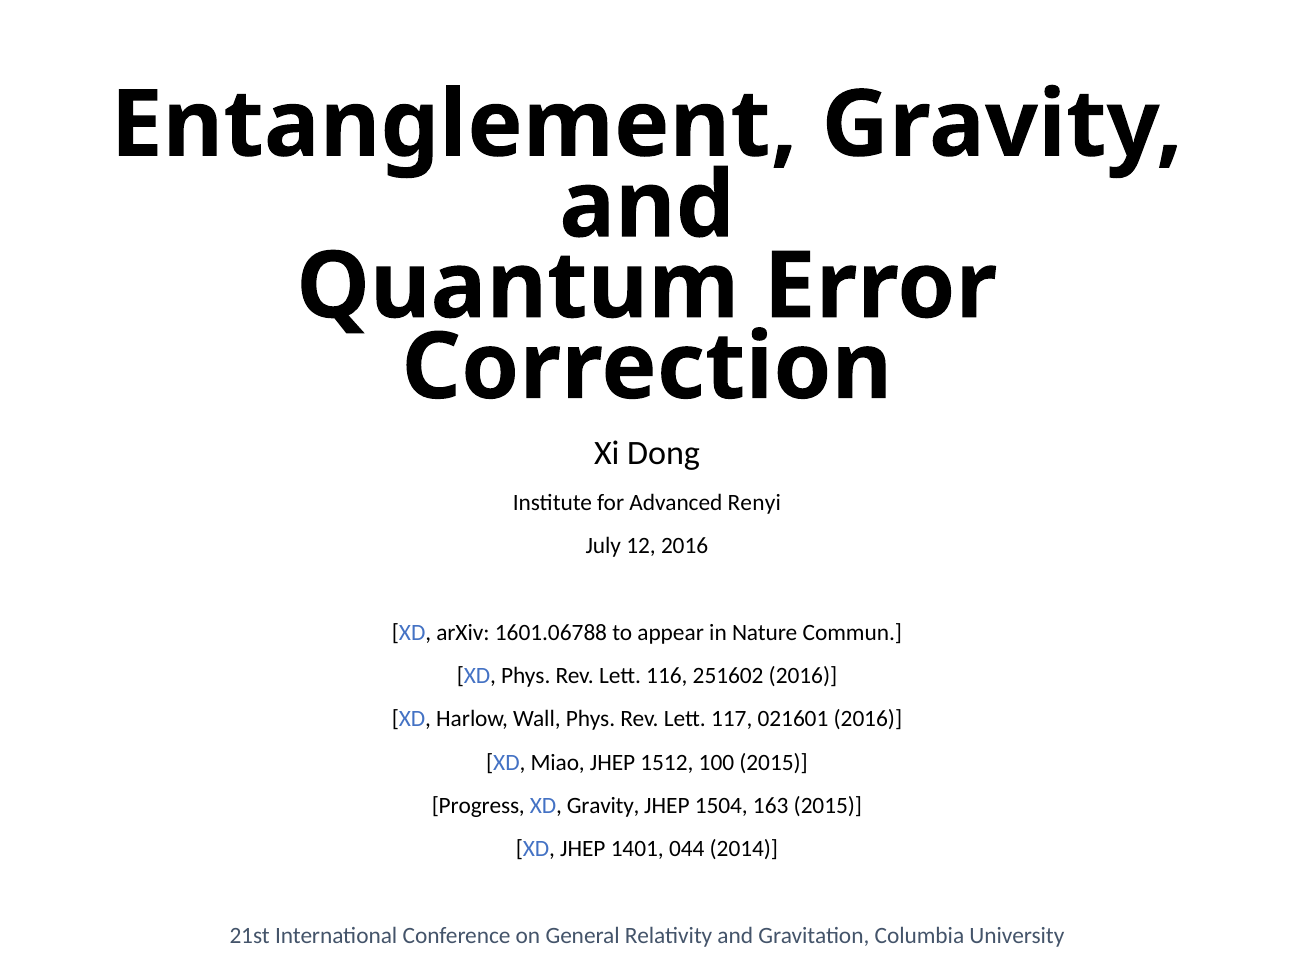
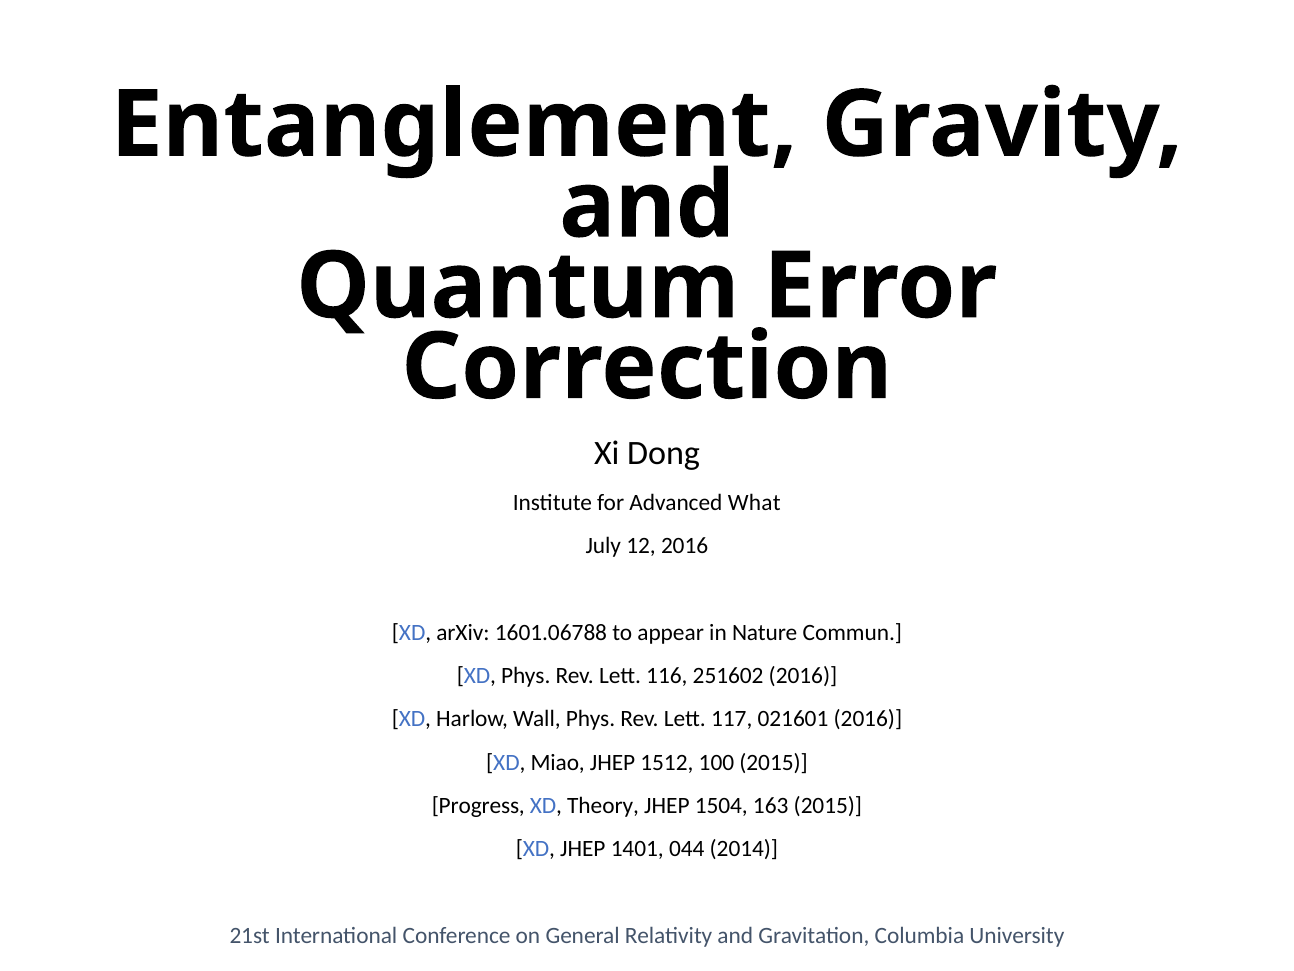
Renyi: Renyi -> What
XD Gravity: Gravity -> Theory
